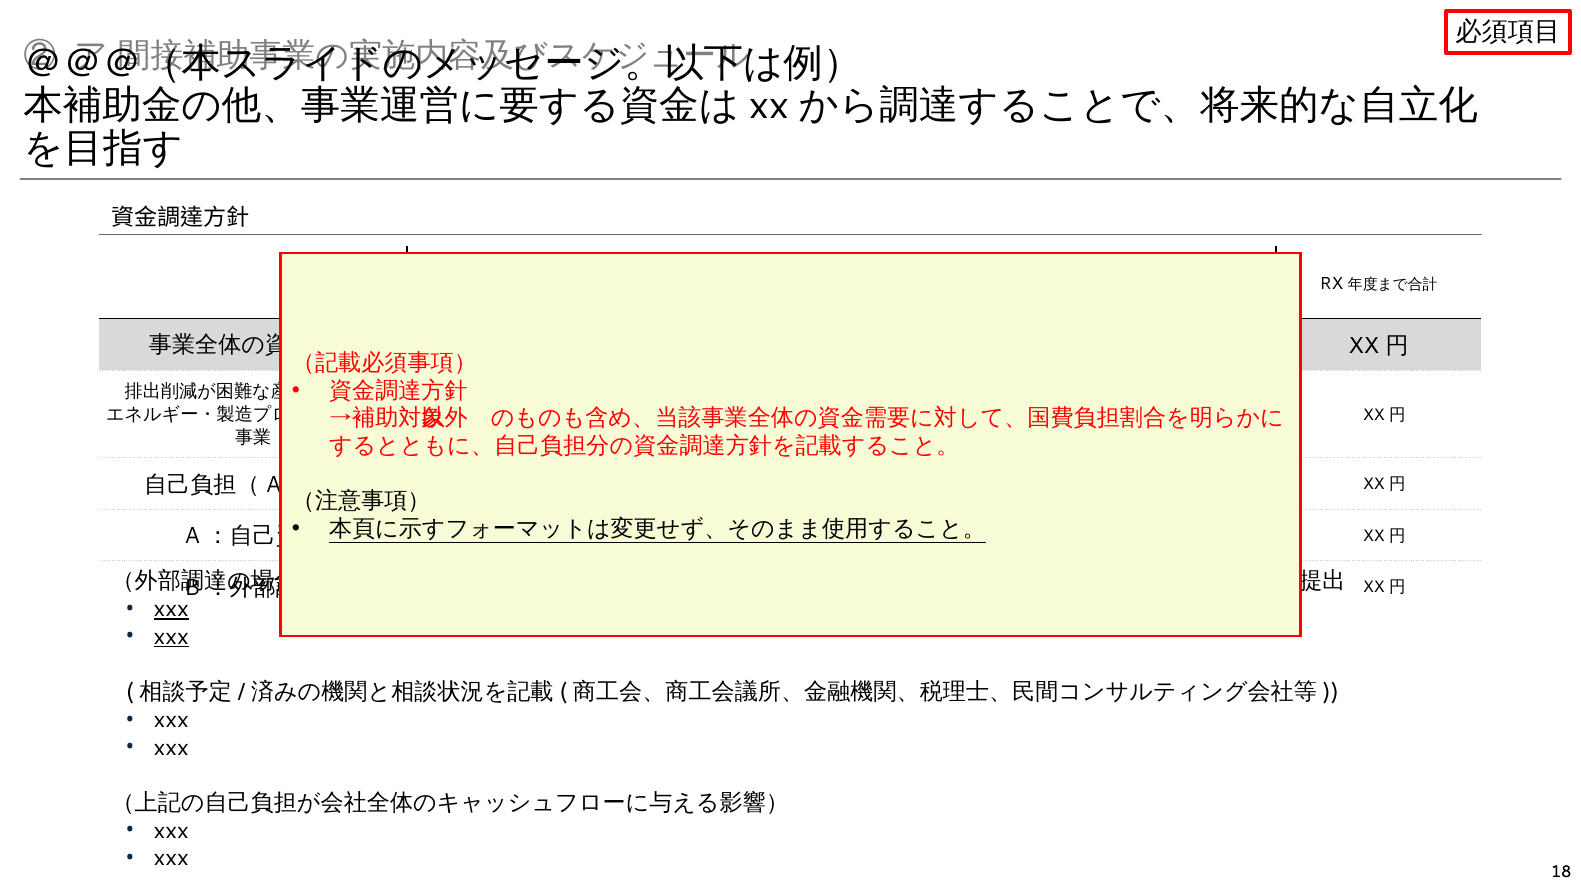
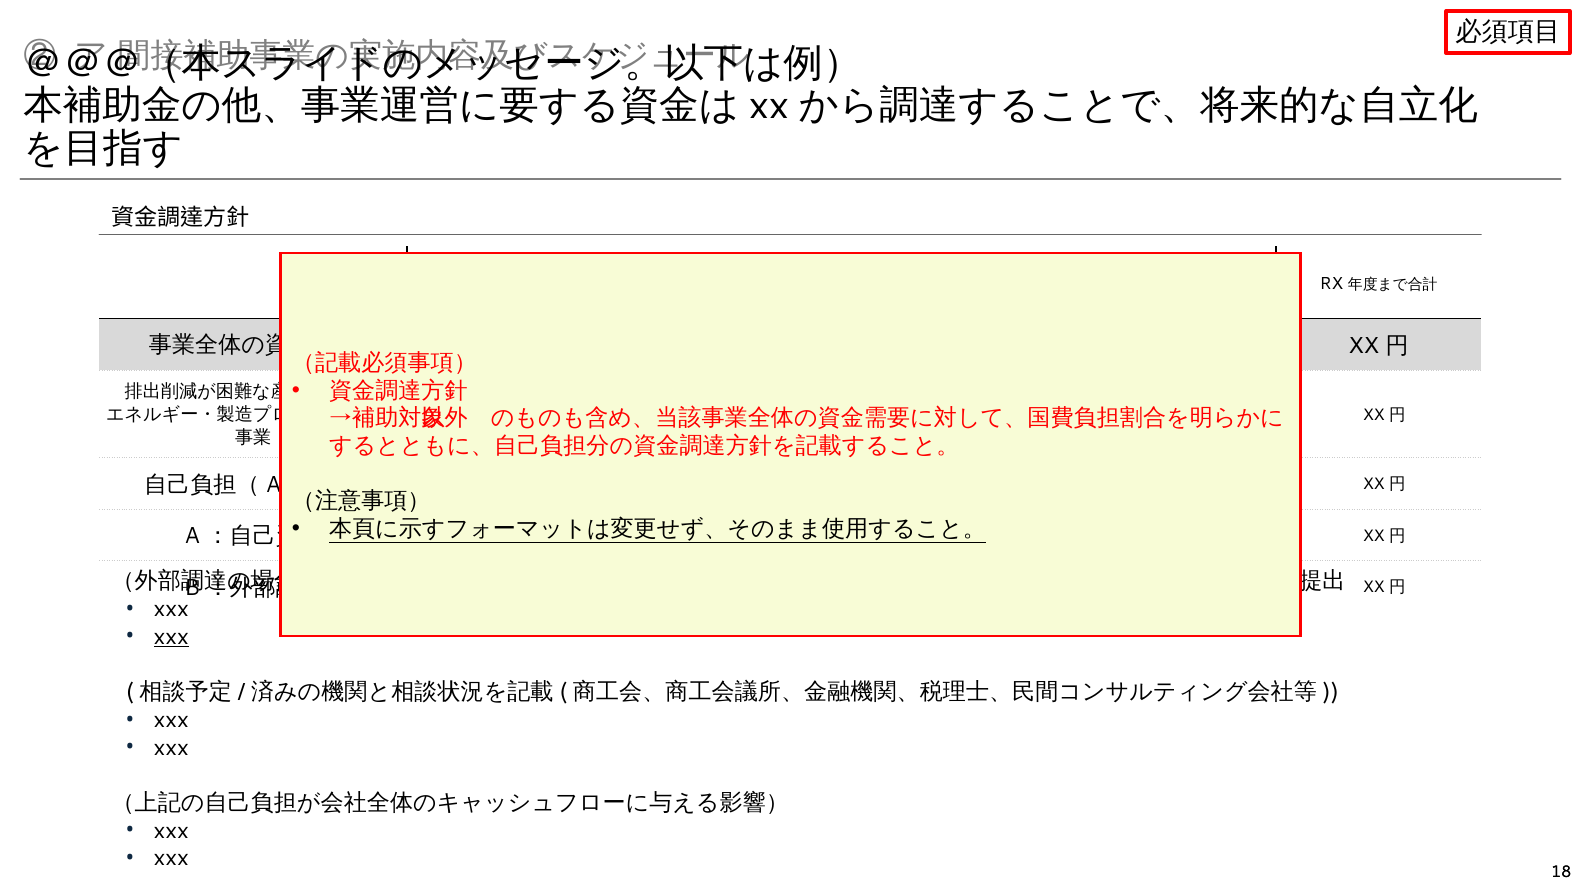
xxx at (171, 609) underline: present -> none
